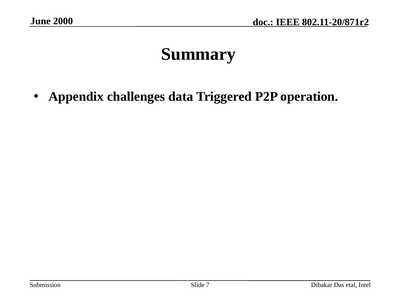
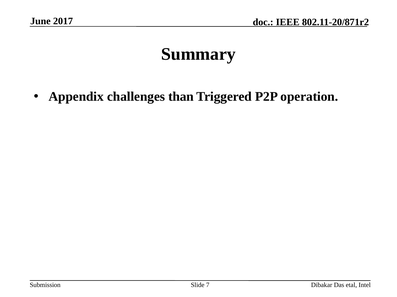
2000: 2000 -> 2017
data: data -> than
